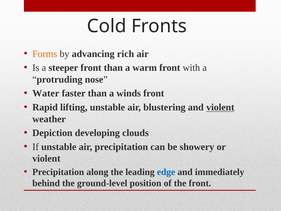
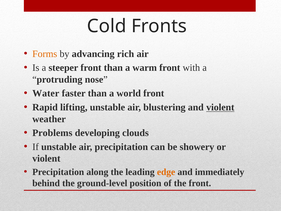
winds: winds -> world
Depiction: Depiction -> Problems
edge colour: blue -> orange
